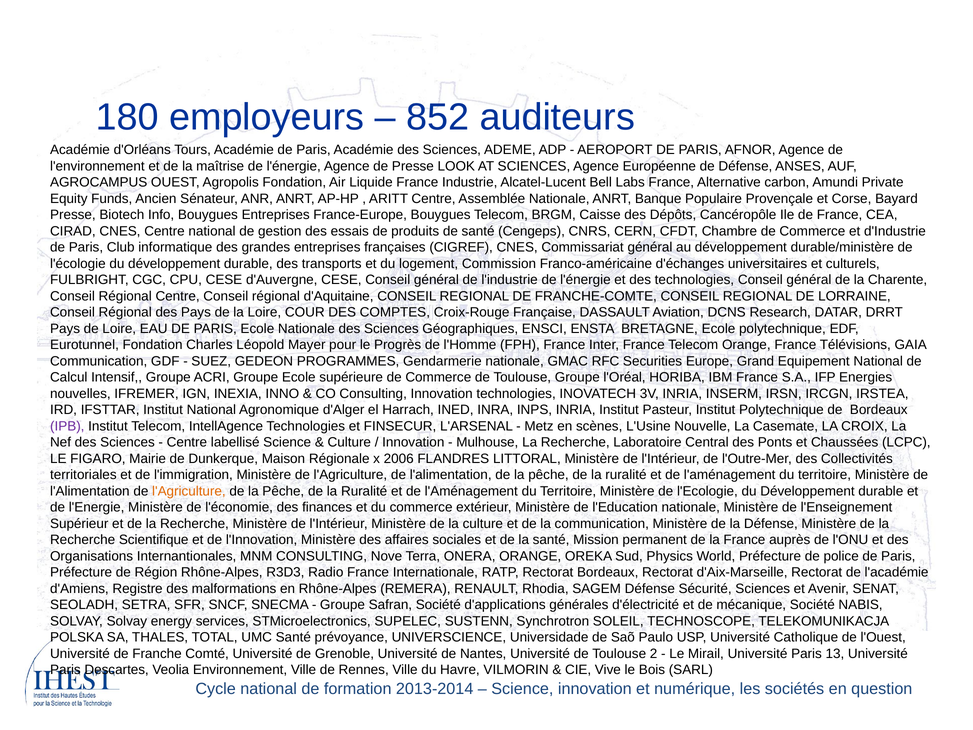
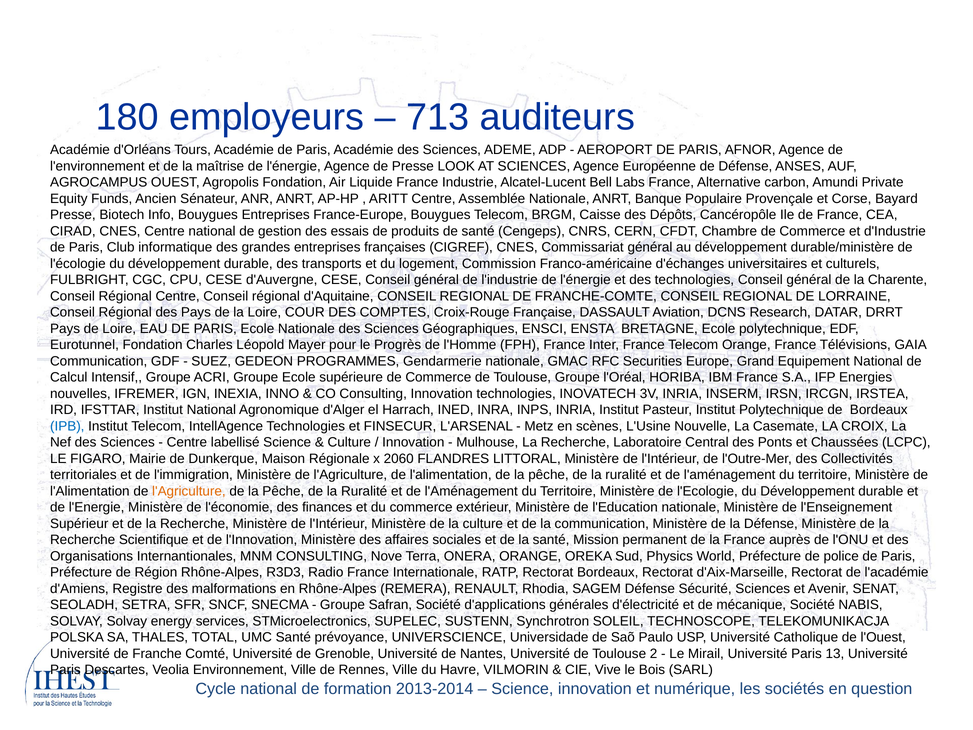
852: 852 -> 713
IPB colour: purple -> blue
2006: 2006 -> 2060
